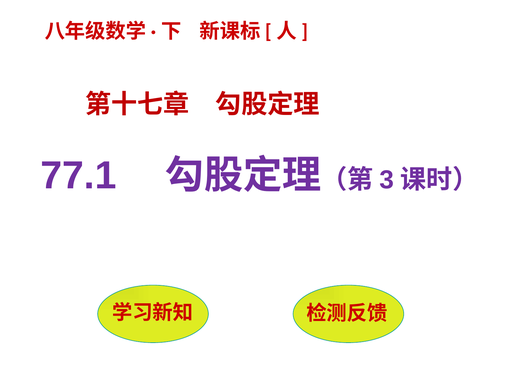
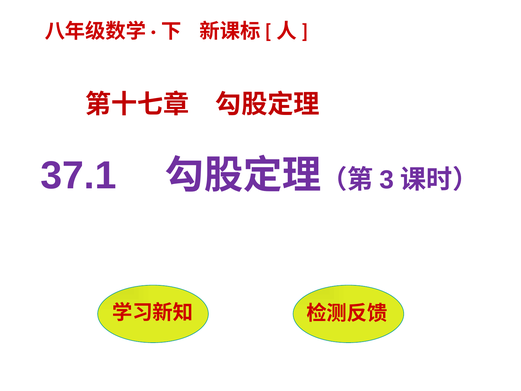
77.1: 77.1 -> 37.1
